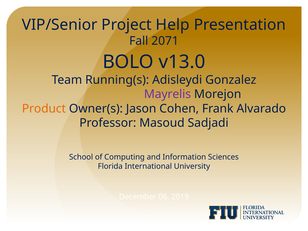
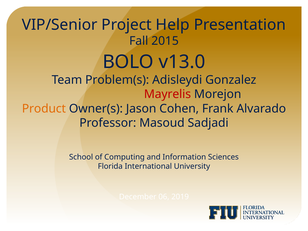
2071: 2071 -> 2015
Running(s: Running(s -> Problem(s
Mayrelis colour: purple -> red
